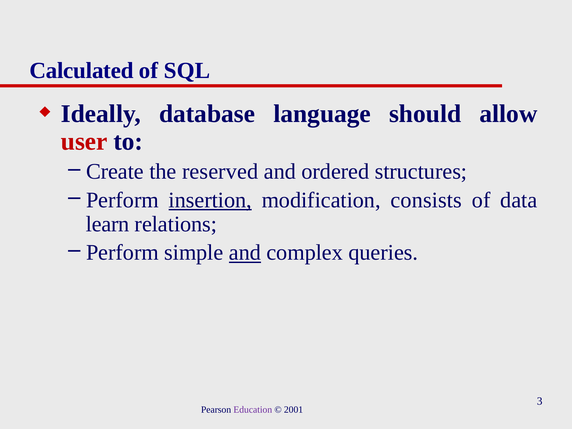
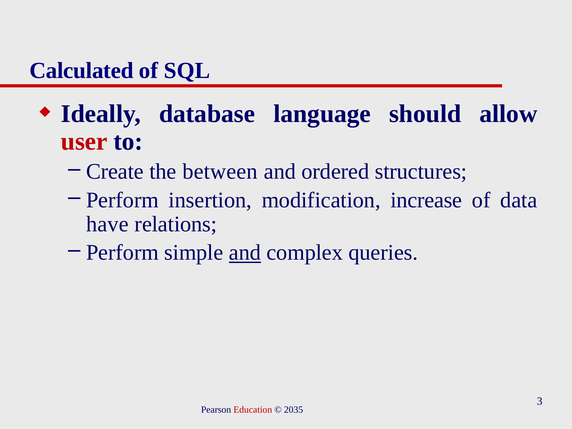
reserved: reserved -> between
insertion underline: present -> none
consists: consists -> increase
learn: learn -> have
Education colour: purple -> red
2001: 2001 -> 2035
